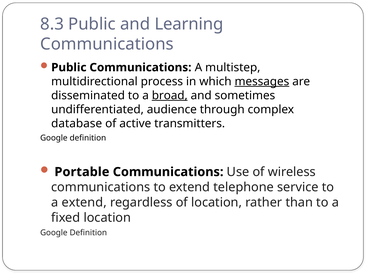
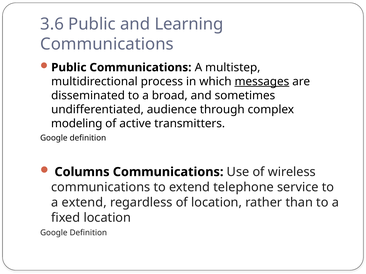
8.3: 8.3 -> 3.6
broad underline: present -> none
database: database -> modeling
Portable: Portable -> Columns
